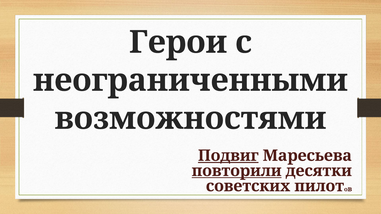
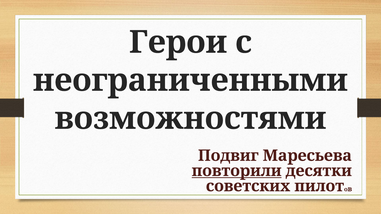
Подвиг underline: present -> none
